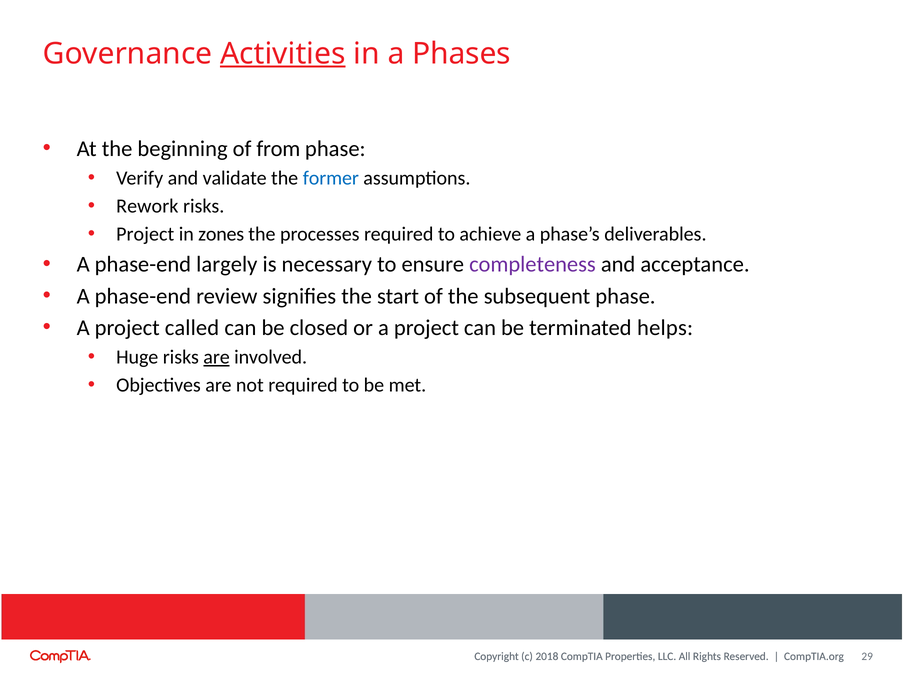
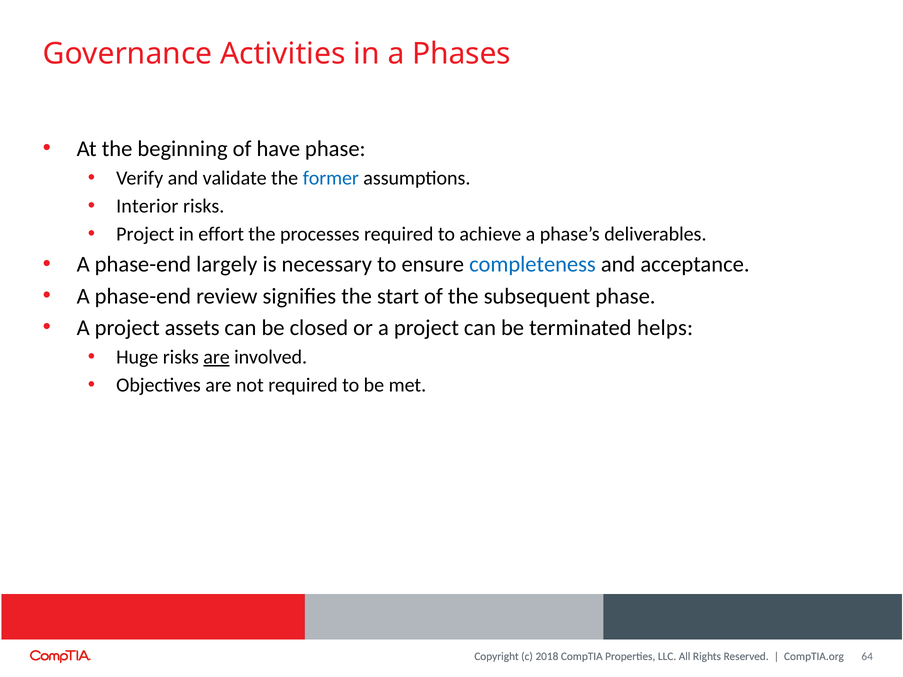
Activities underline: present -> none
from: from -> have
Rework: Rework -> Interior
zones: zones -> effort
completeness colour: purple -> blue
called: called -> assets
29: 29 -> 64
